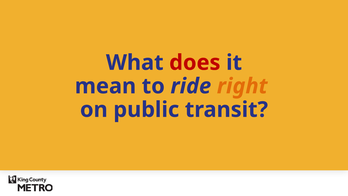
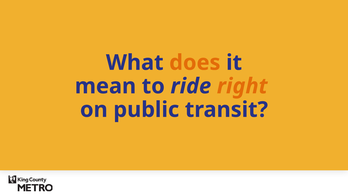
does colour: red -> orange
